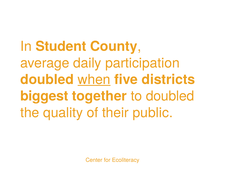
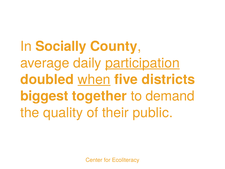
Student: Student -> Socially
participation underline: none -> present
to doubled: doubled -> demand
